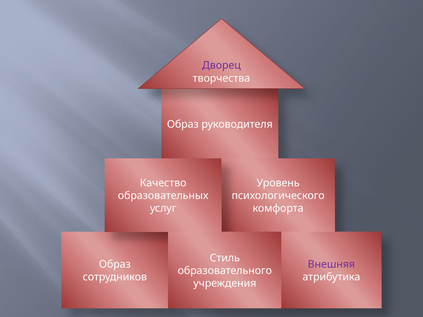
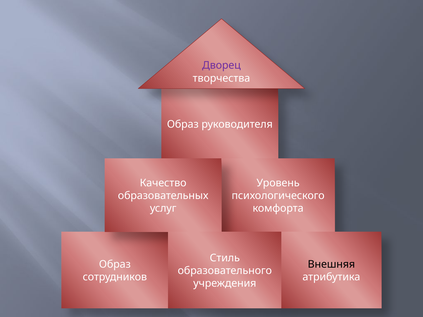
Внешняя colour: purple -> black
